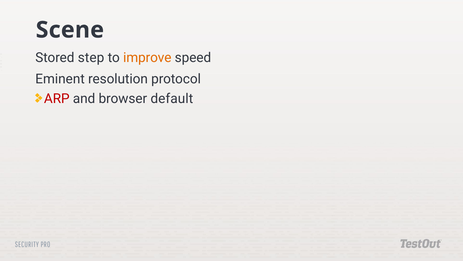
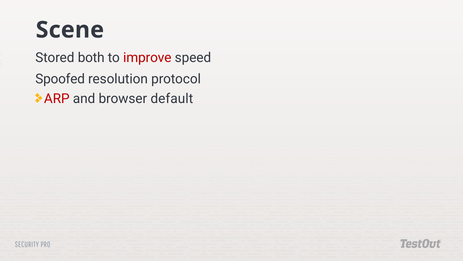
step: step -> both
improve colour: orange -> red
Eminent: Eminent -> Spoofed
